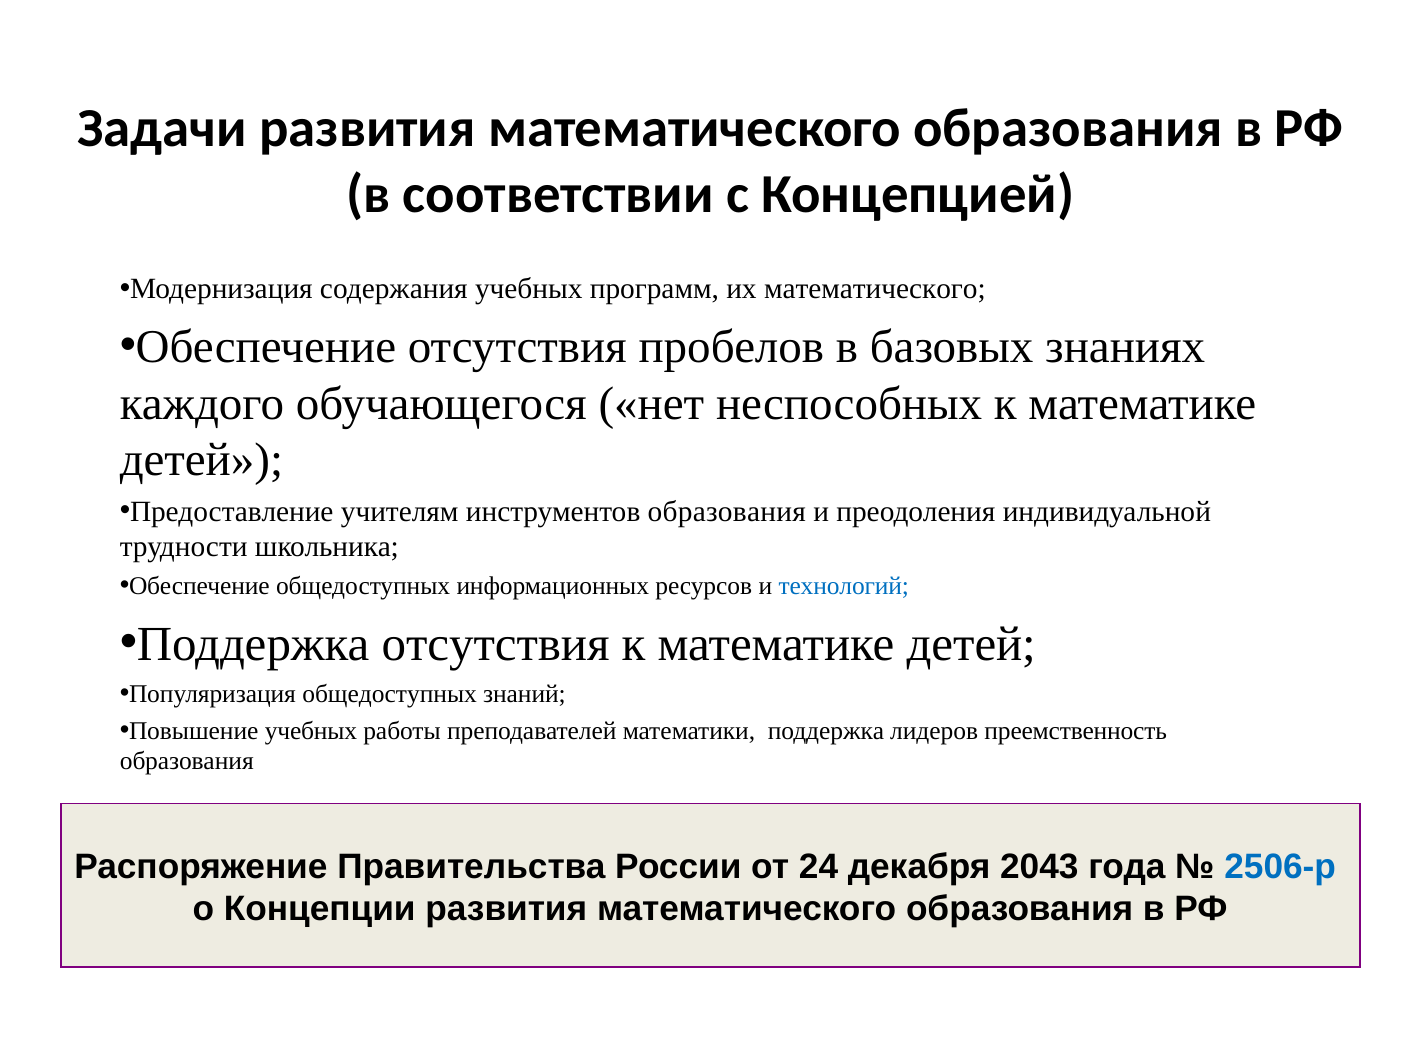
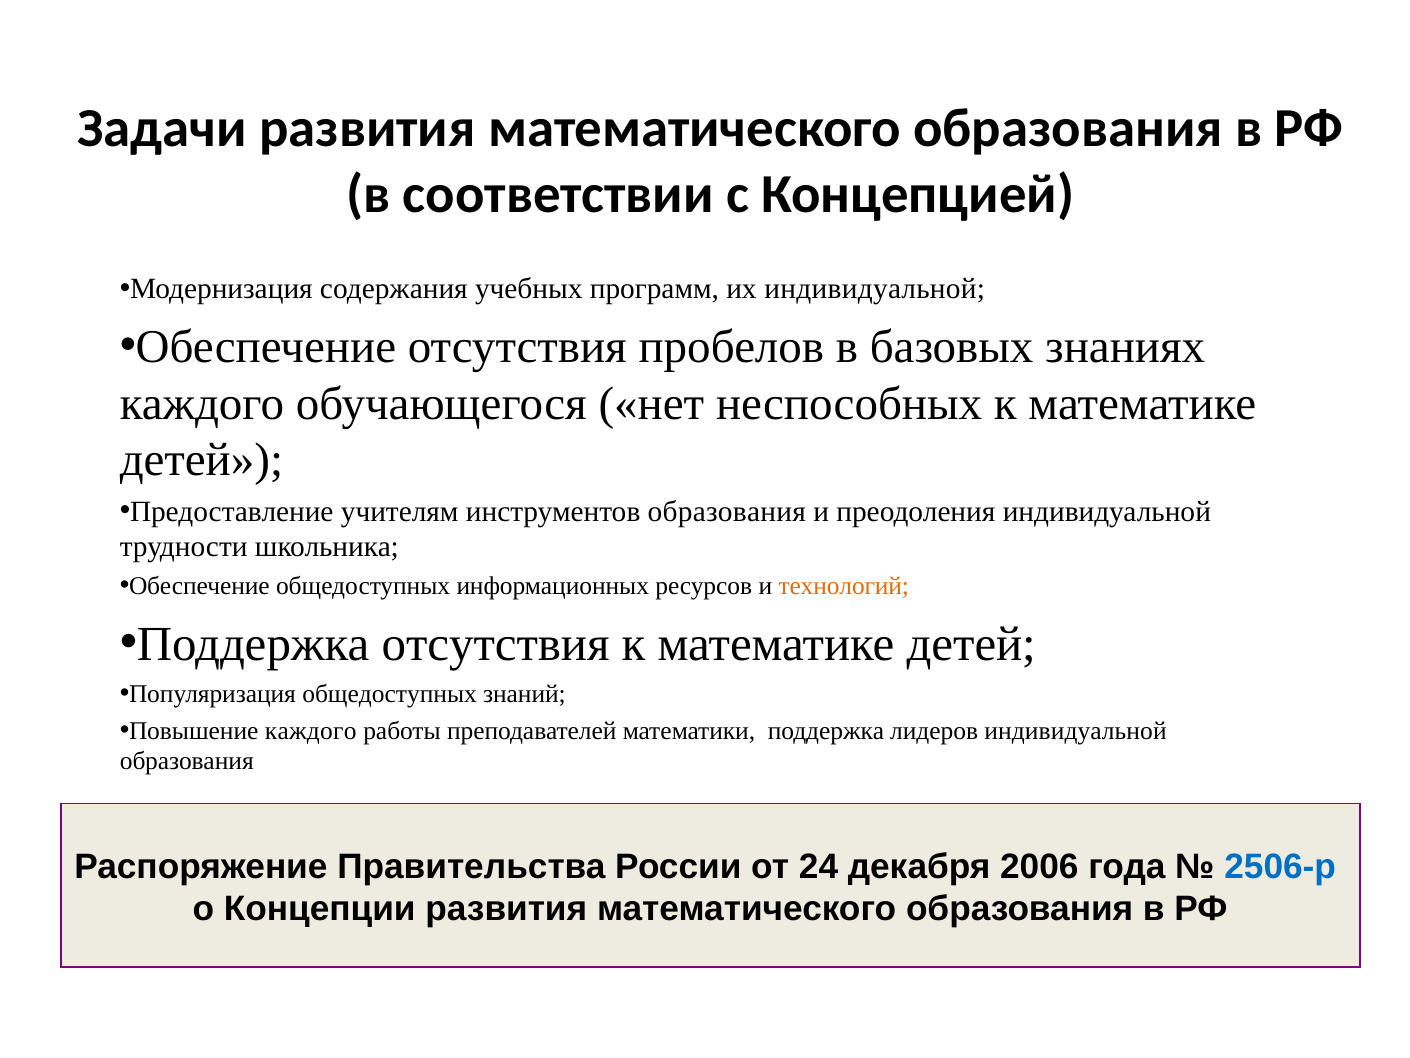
их математического: математического -> индивидуальной
технологий colour: blue -> orange
Повышение учебных: учебных -> каждого
лидеров преемственность: преемственность -> индивидуальной
2043: 2043 -> 2006
